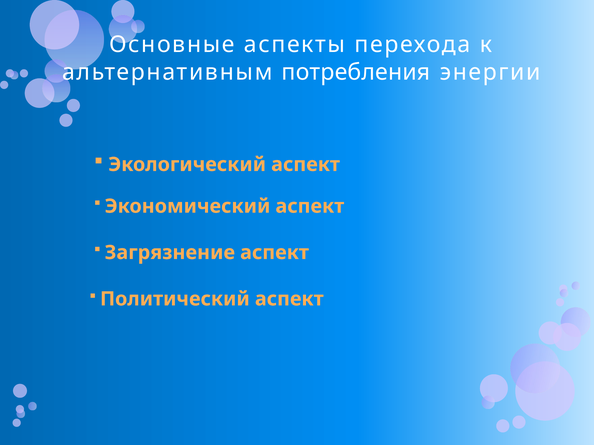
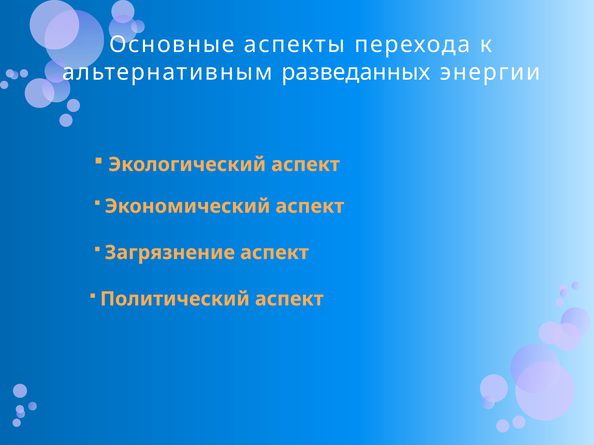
потребления: потребления -> разведанных
